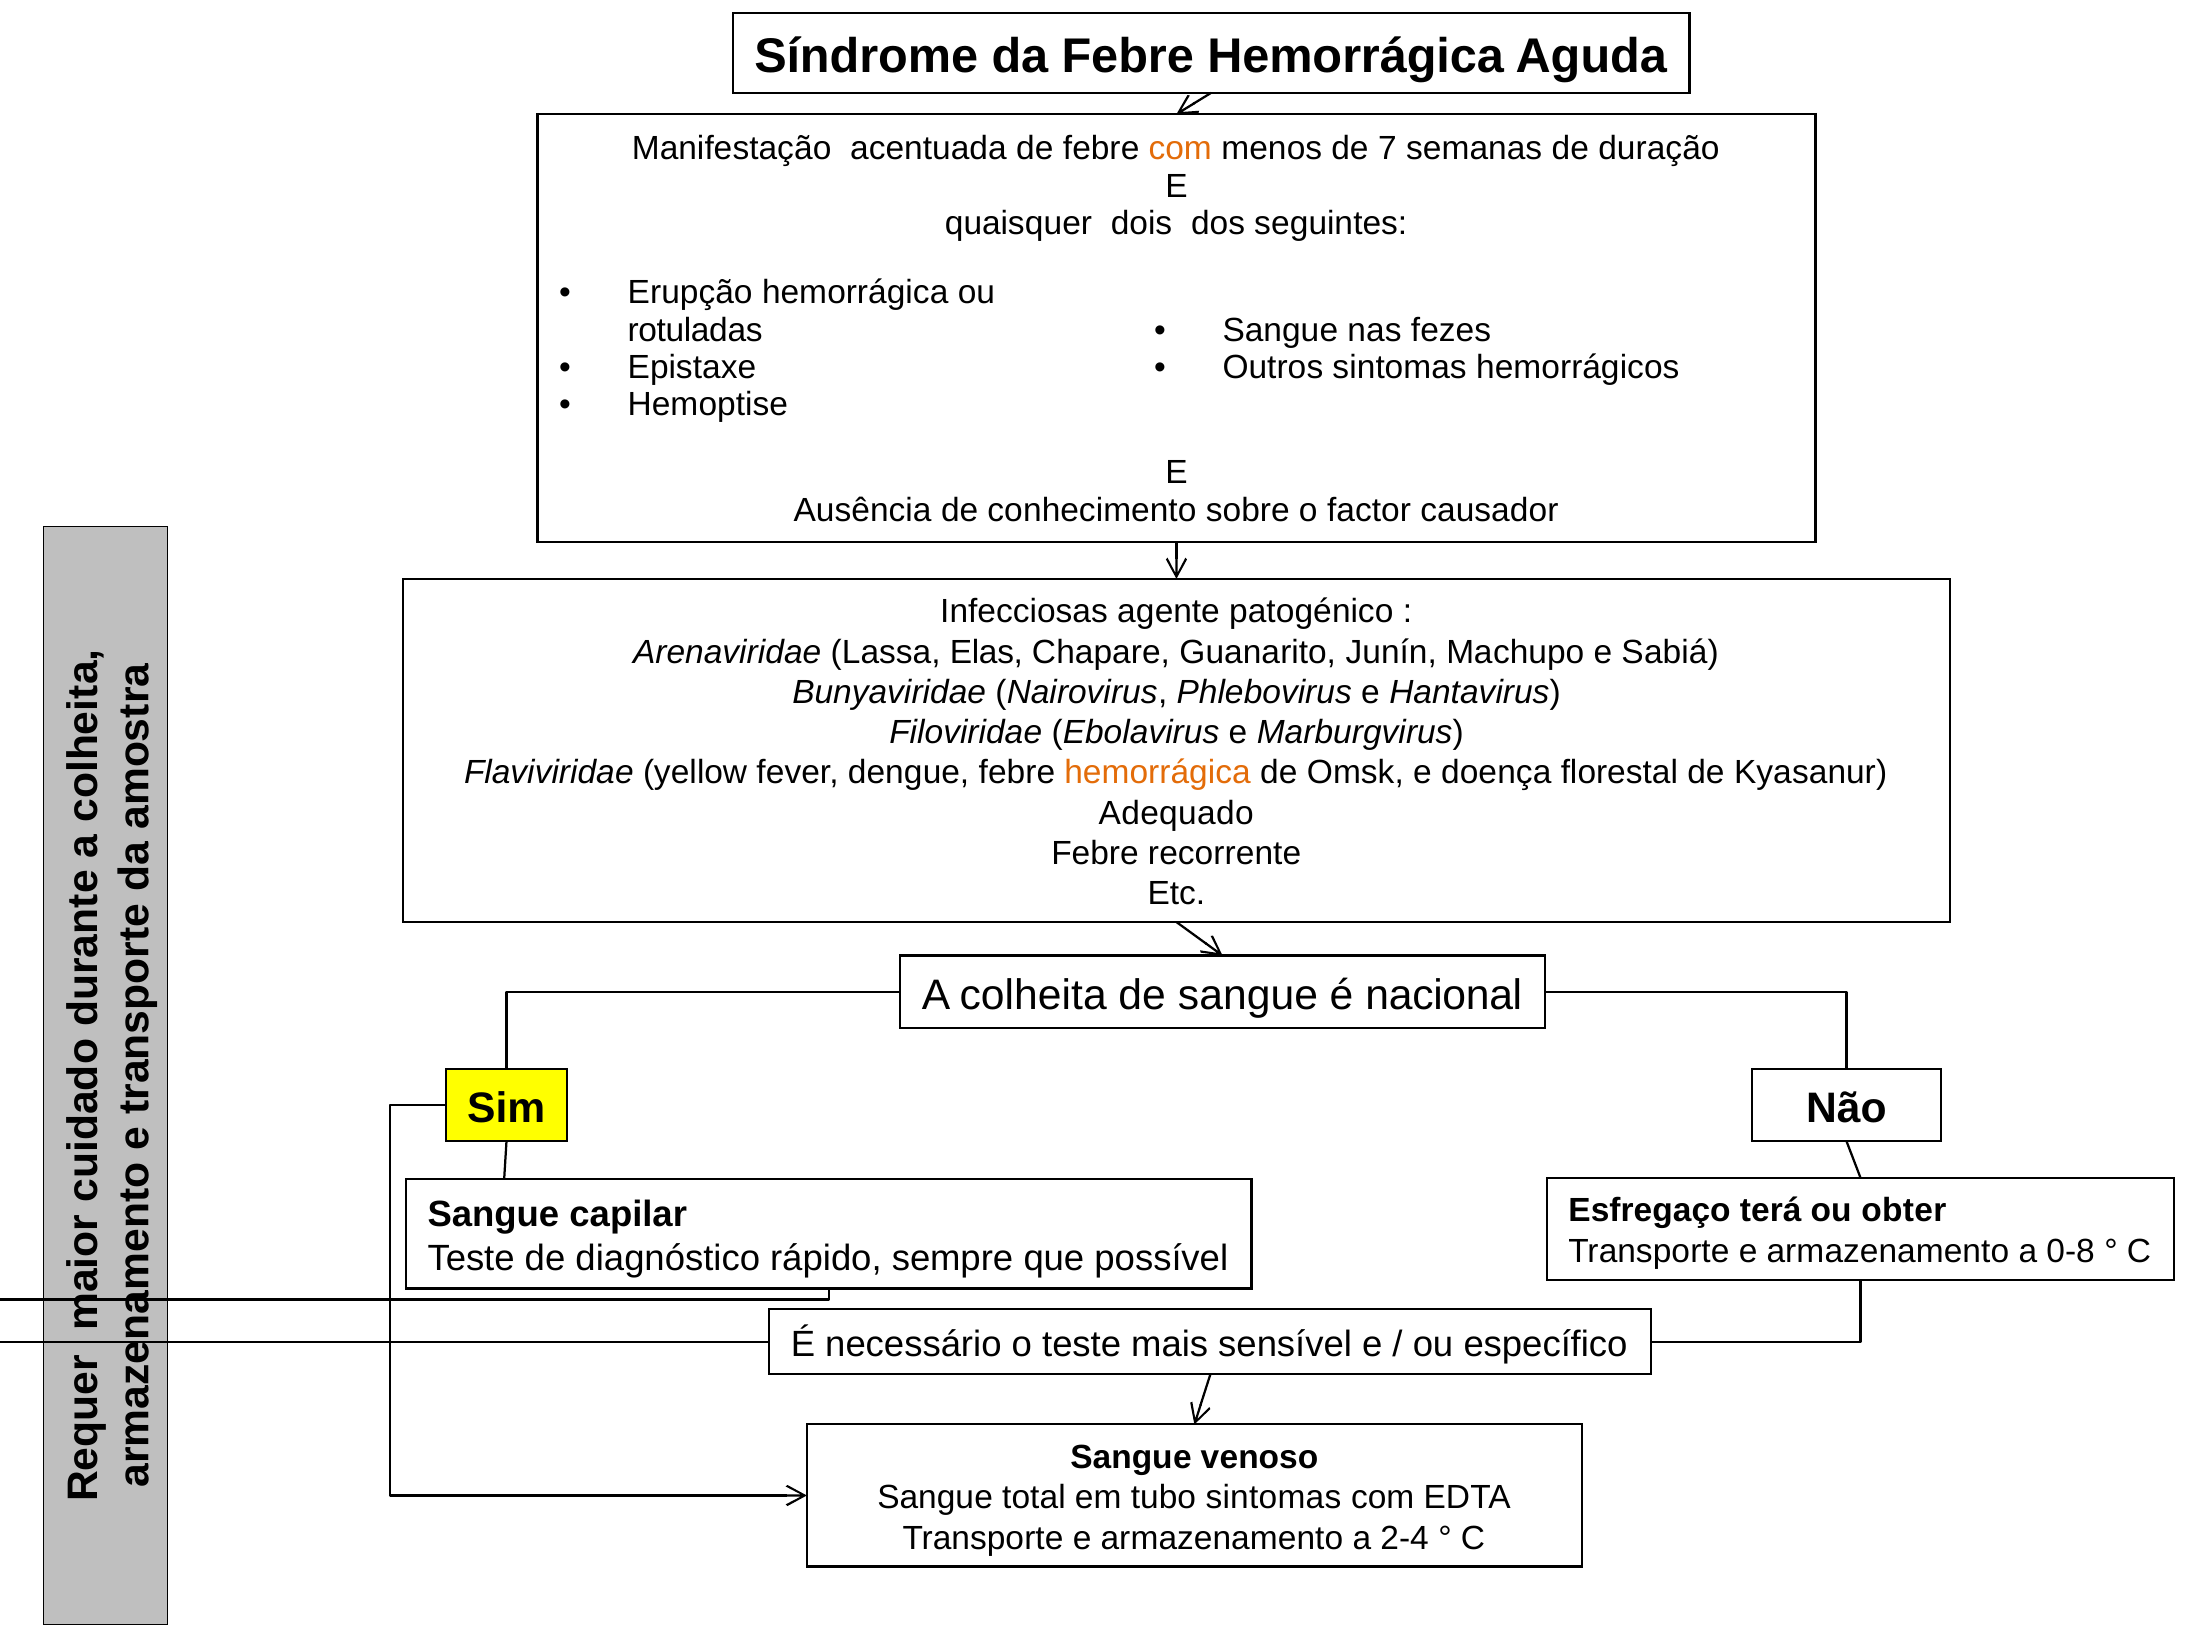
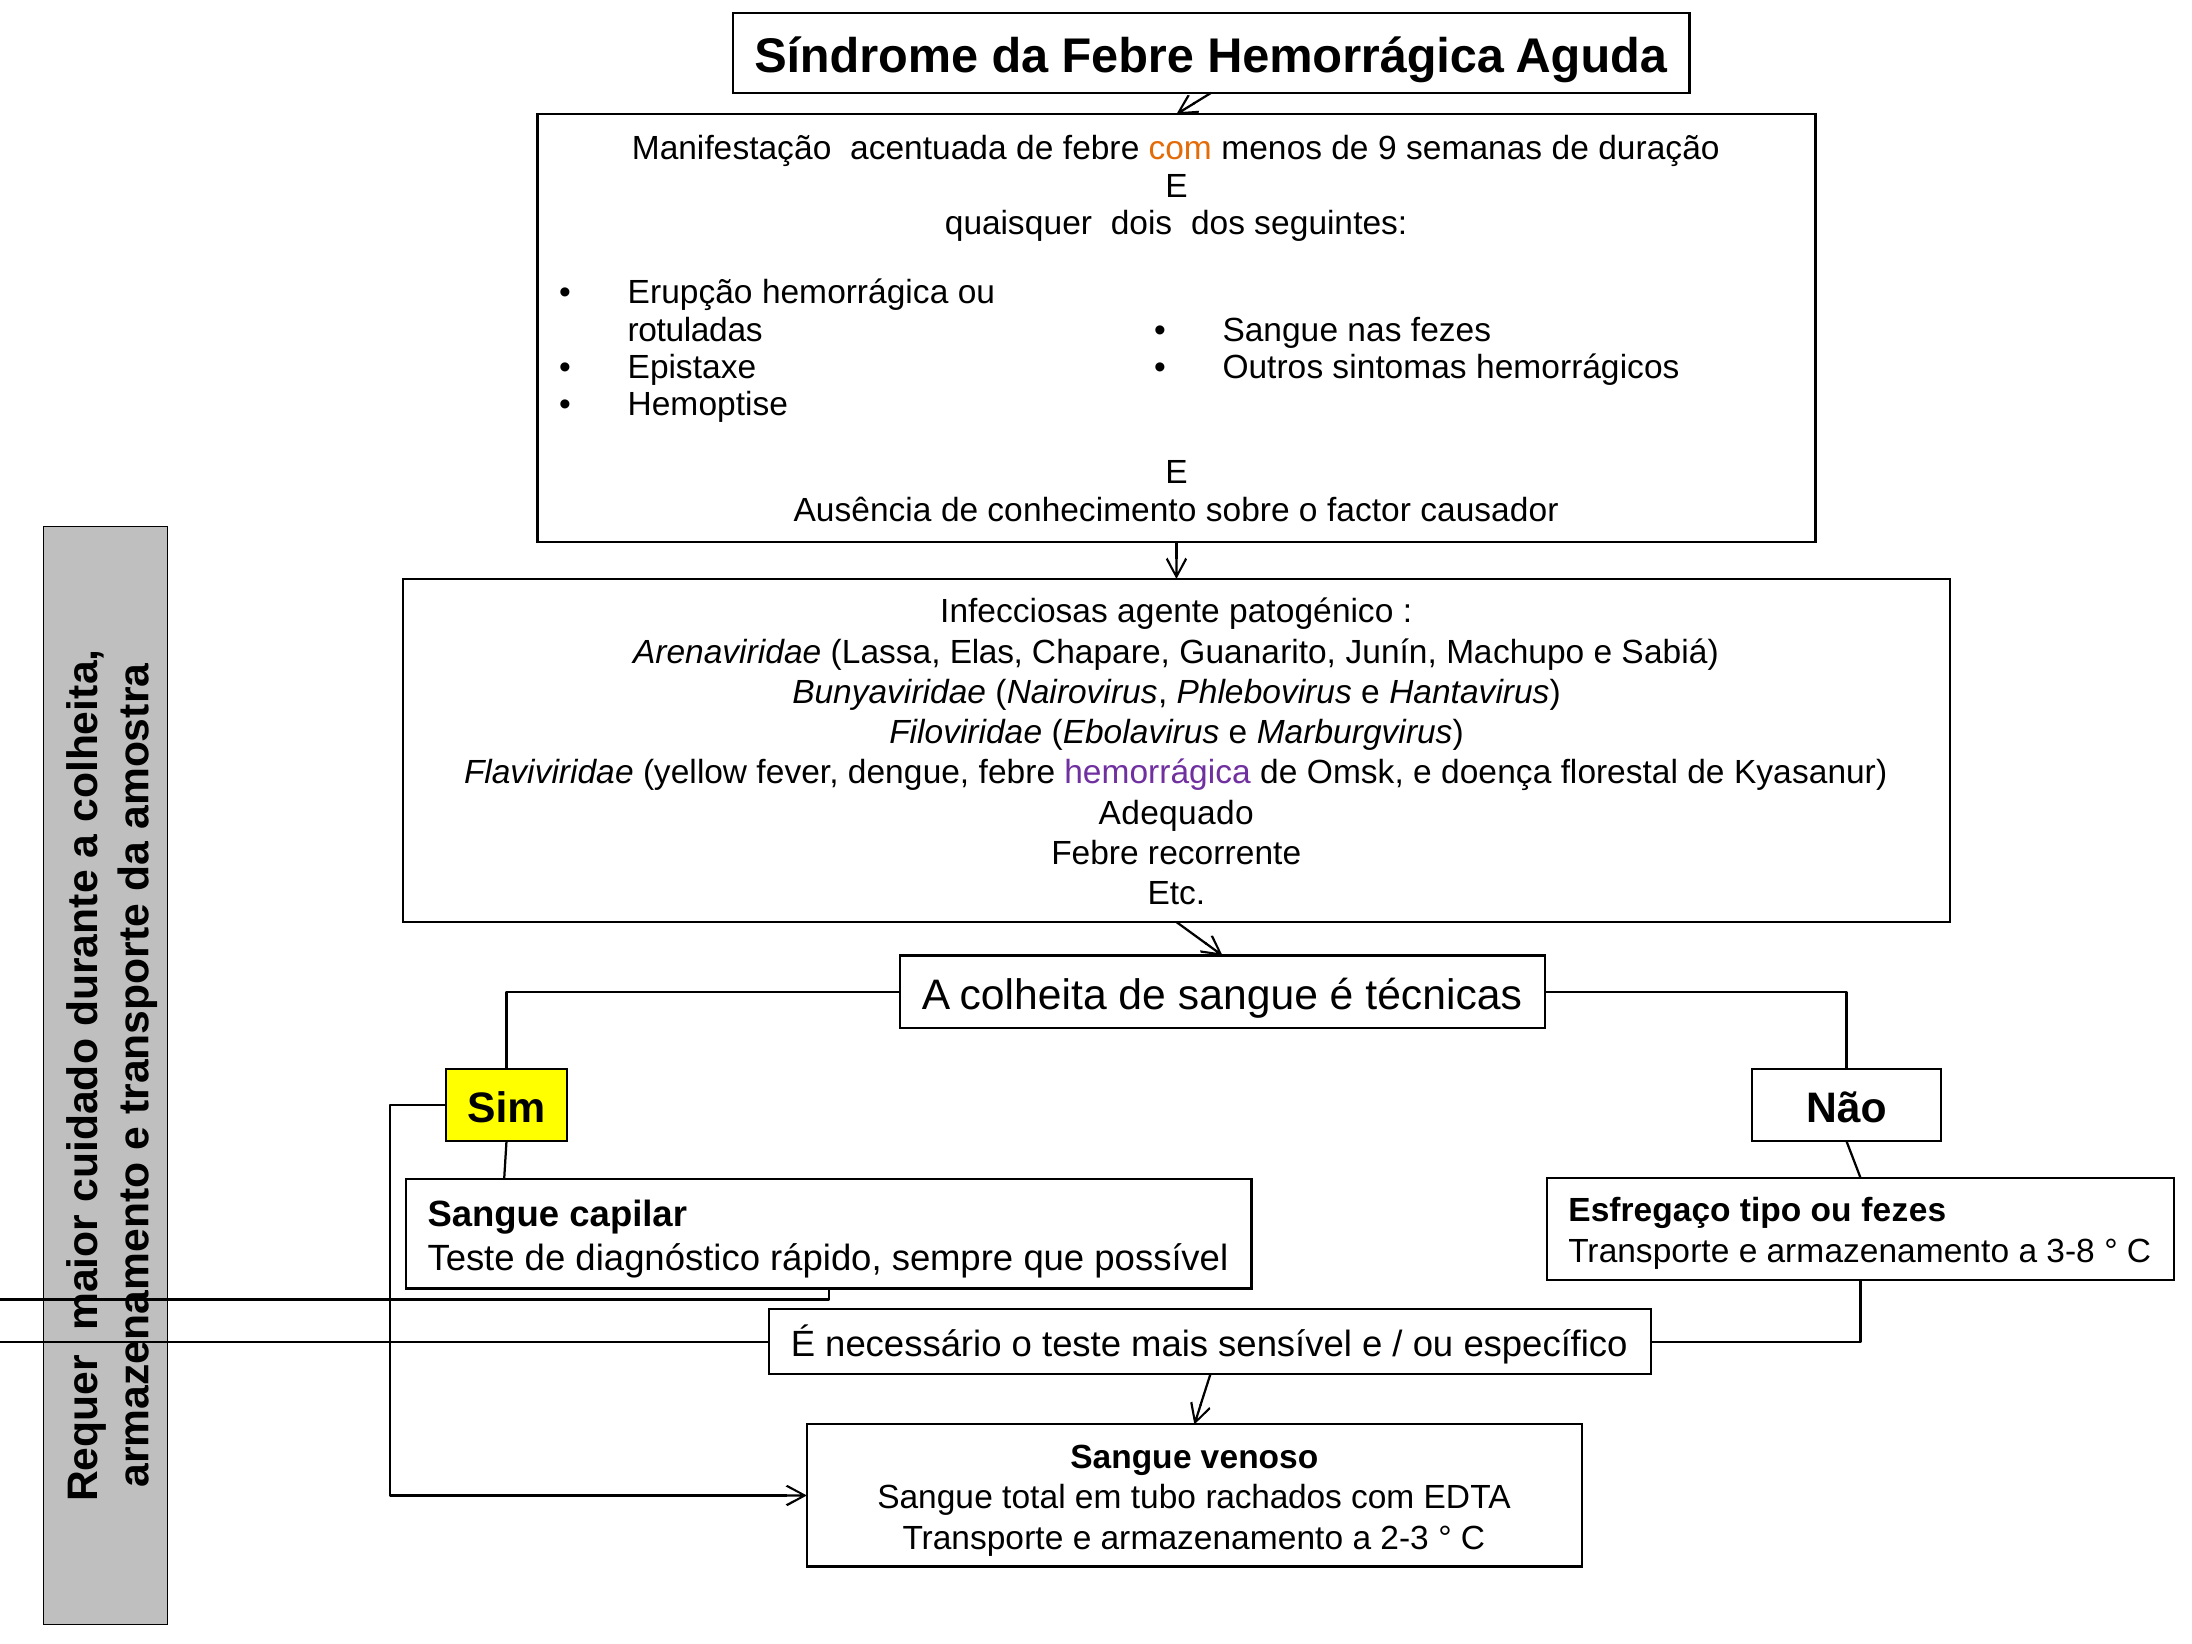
7: 7 -> 9
hemorrágica at (1158, 773) colour: orange -> purple
nacional: nacional -> técnicas
terá: terá -> tipo
ou obter: obter -> fezes
0-8: 0-8 -> 3-8
tubo sintomas: sintomas -> rachados
2-4: 2-4 -> 2-3
